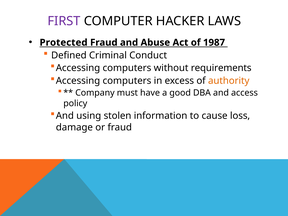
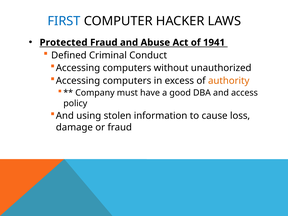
FIRST colour: purple -> blue
1987: 1987 -> 1941
requirements: requirements -> unauthorized
